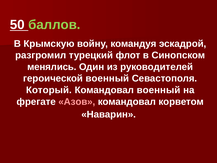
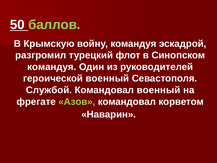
менялись at (52, 67): менялись -> командуя
Который: Который -> Службой
Азов colour: pink -> light green
